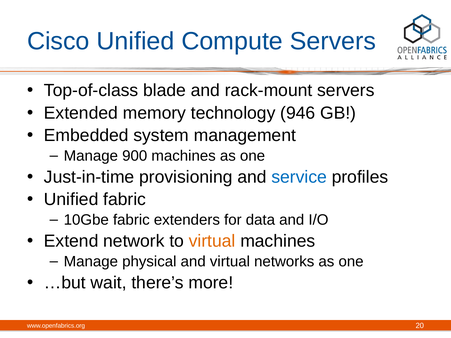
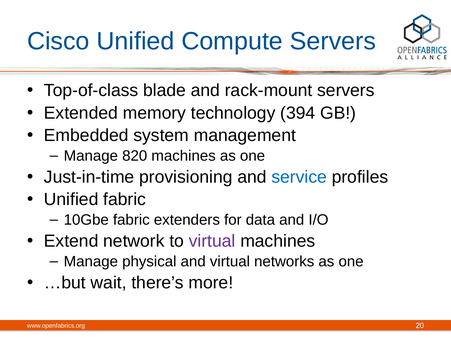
946: 946 -> 394
900: 900 -> 820
virtual at (212, 241) colour: orange -> purple
